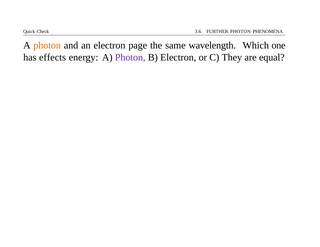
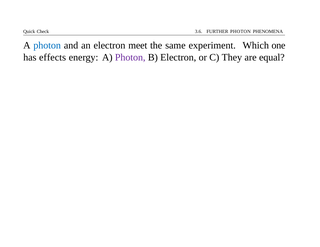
photon at (47, 46) colour: orange -> blue
page: page -> meet
wavelength: wavelength -> experiment
